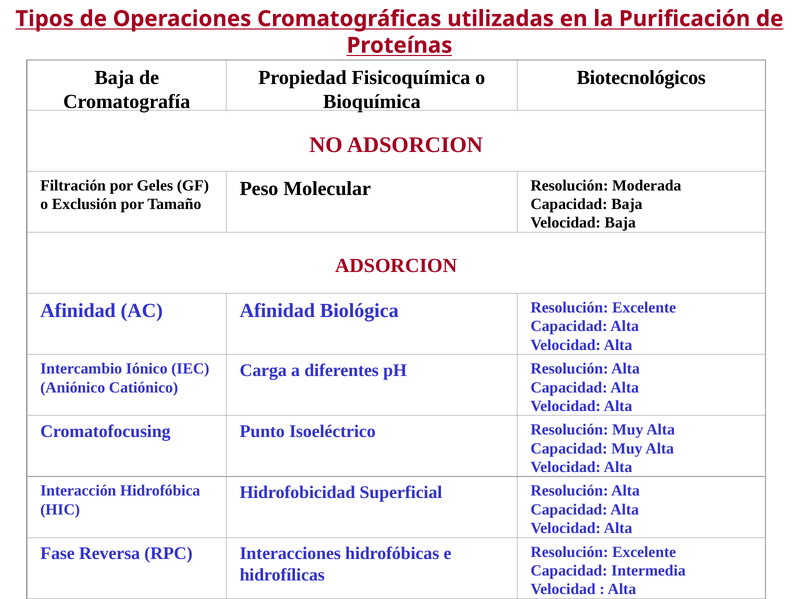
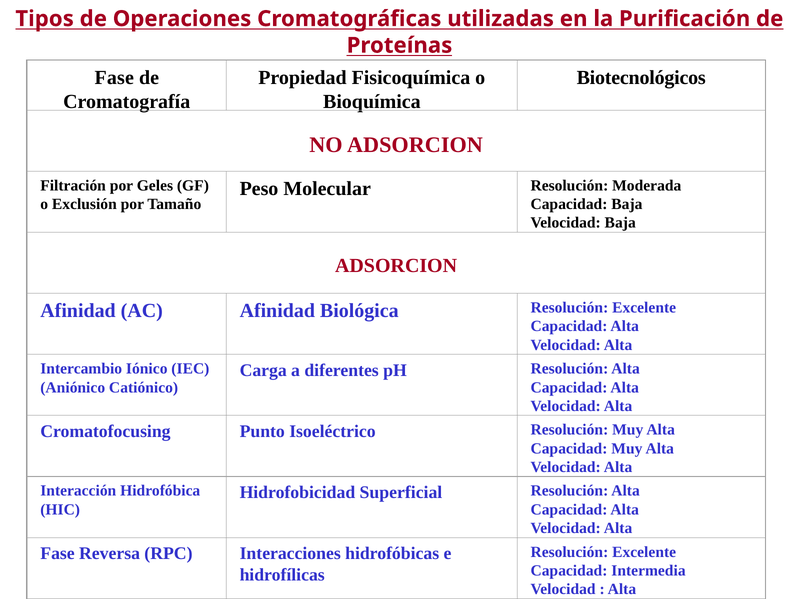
Baja at (114, 78): Baja -> Fase
